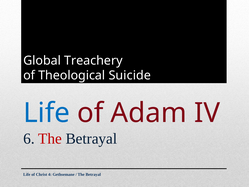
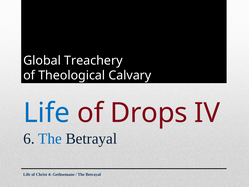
Suicide: Suicide -> Calvary
Adam: Adam -> Drops
The at (50, 138) colour: red -> blue
